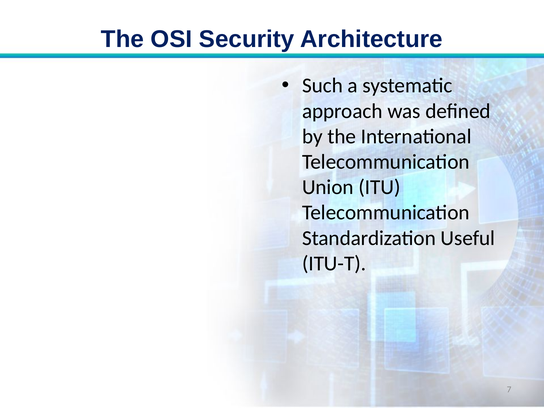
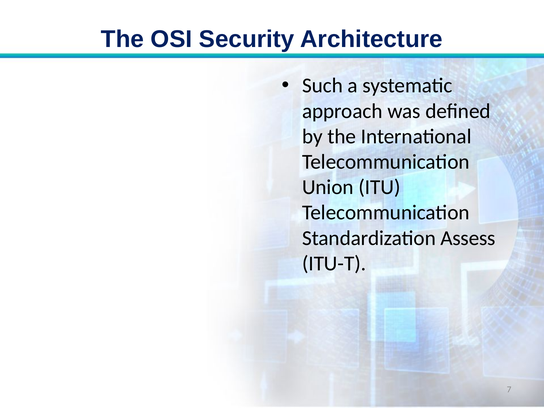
Useful: Useful -> Assess
